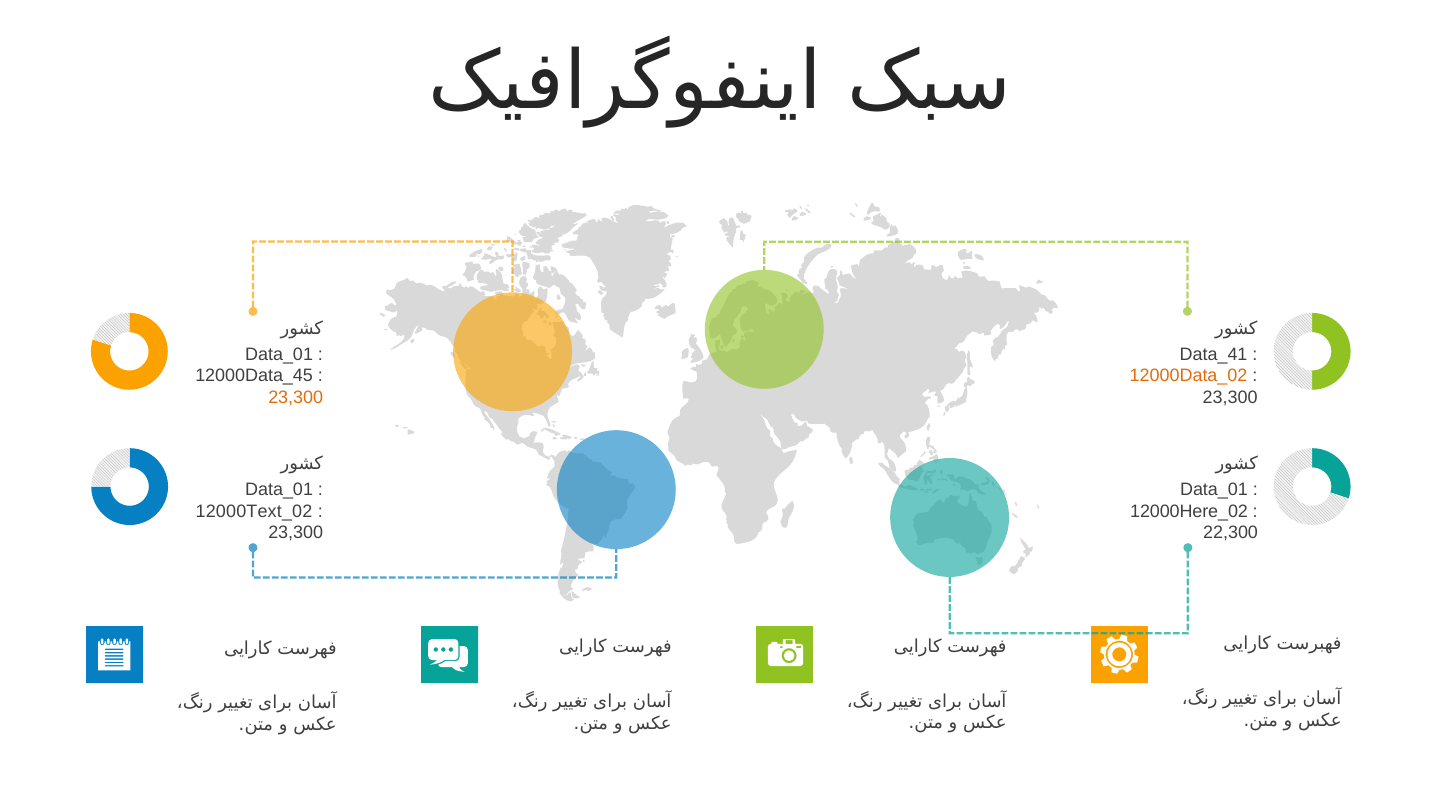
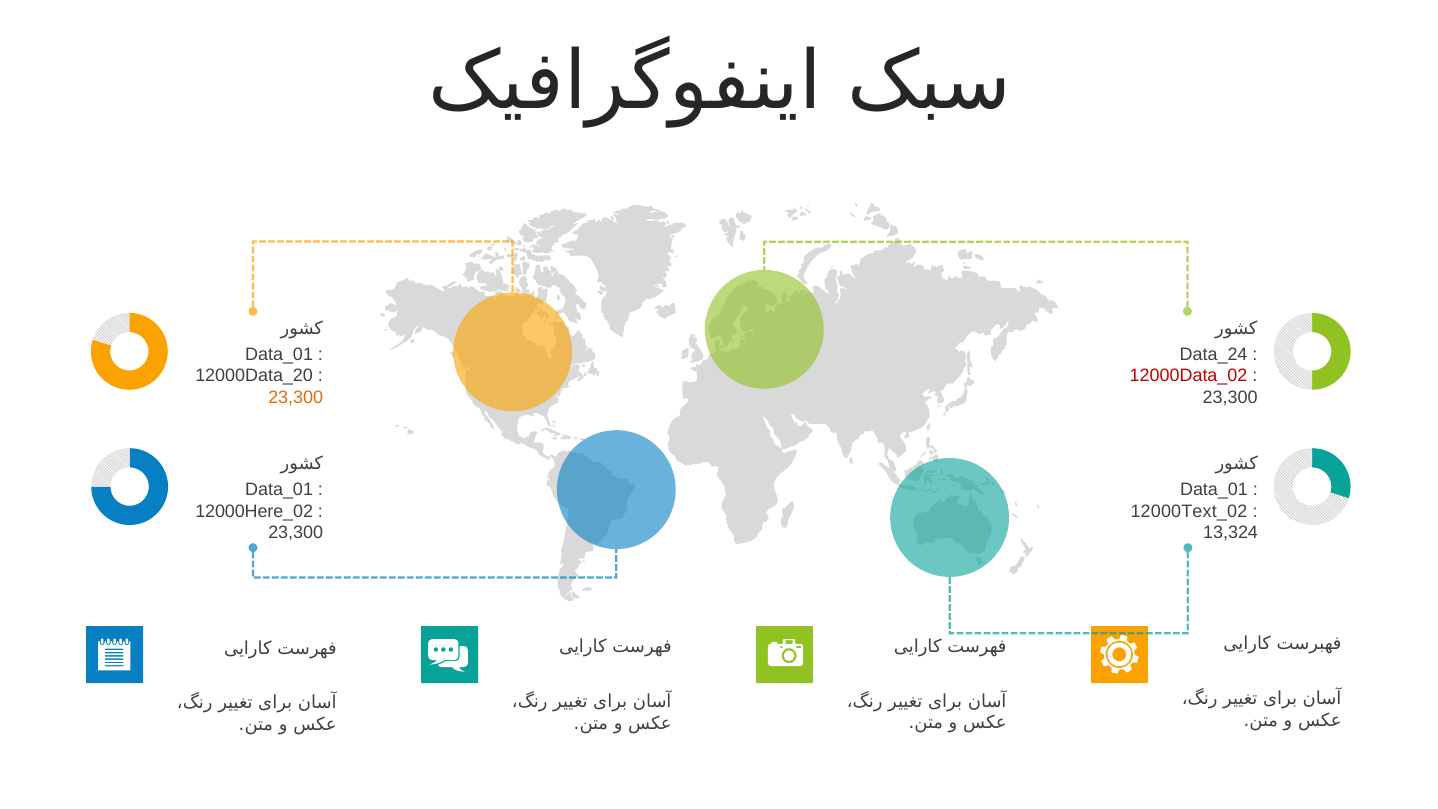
Data_41: Data_41 -> Data_24
12000Data_45: 12000Data_45 -> 12000Data_20
12000Data_02 colour: orange -> red
12000Text_02: 12000Text_02 -> 12000Here_02
12000Here_02: 12000Here_02 -> 12000Text_02
22,300: 22,300 -> 13,324
